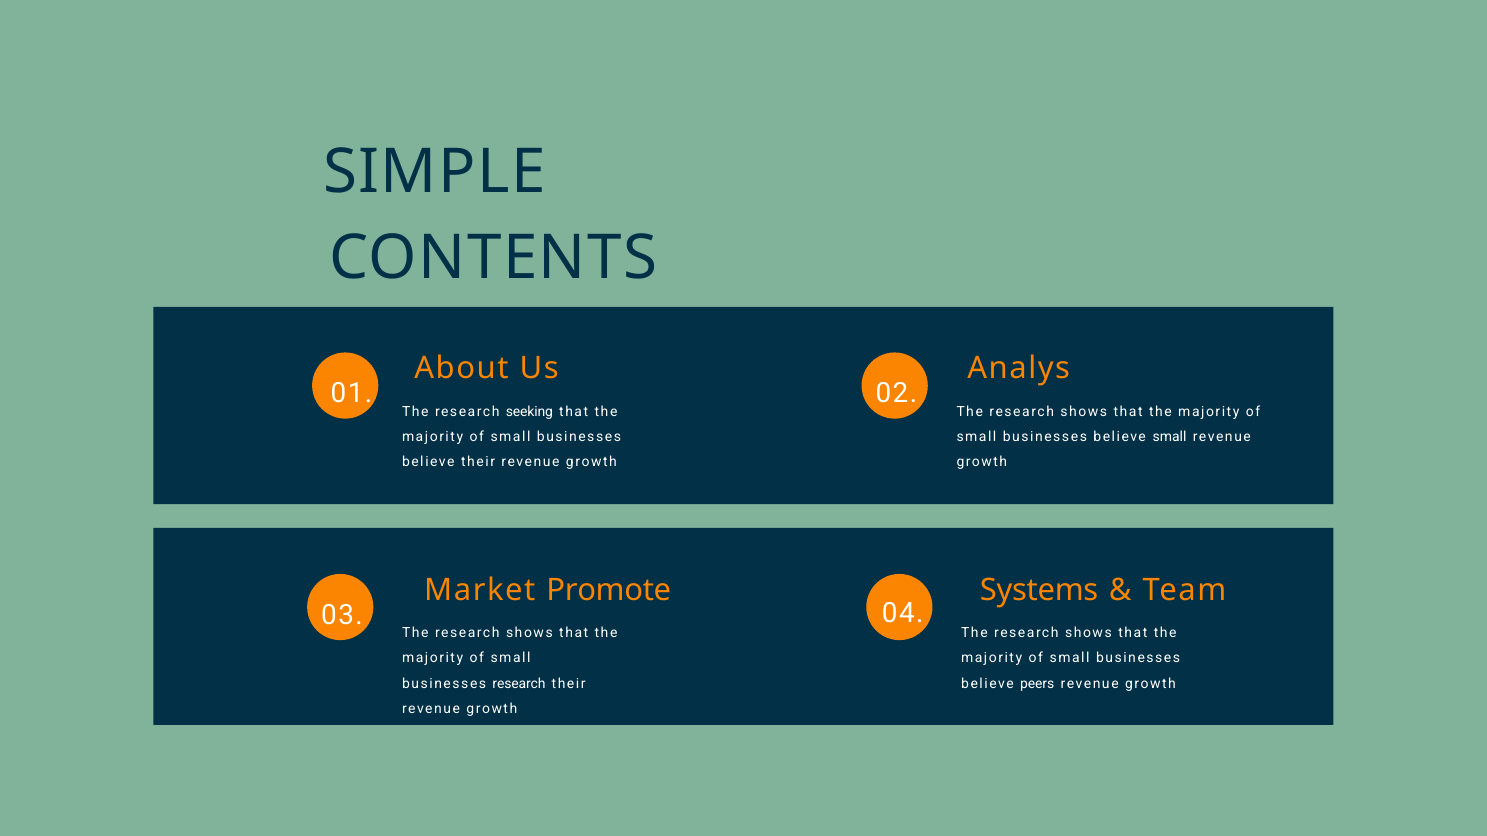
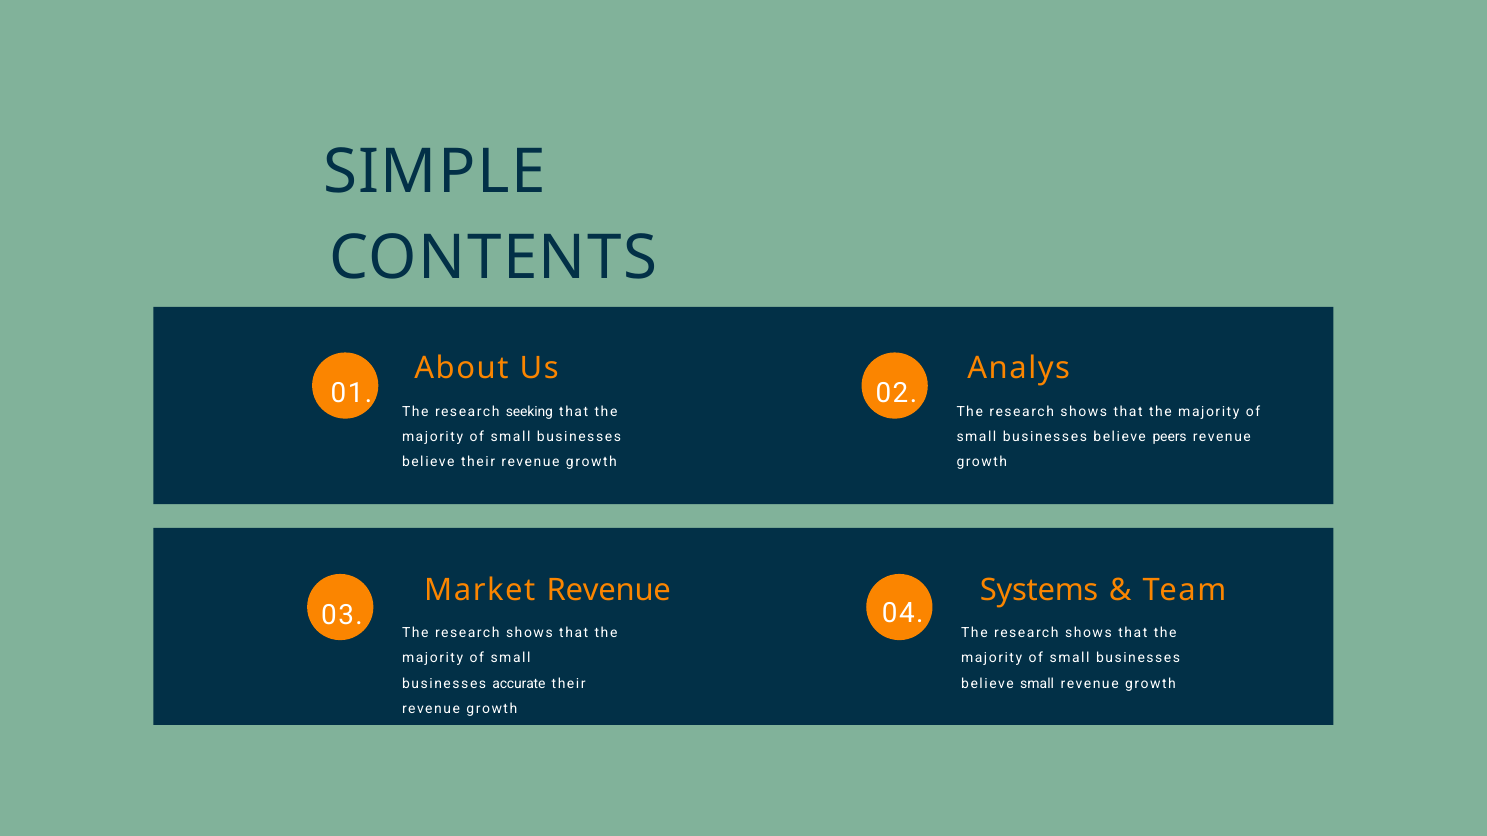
believe small: small -> peers
Market Promote: Promote -> Revenue
businesses research: research -> accurate
believe peers: peers -> small
